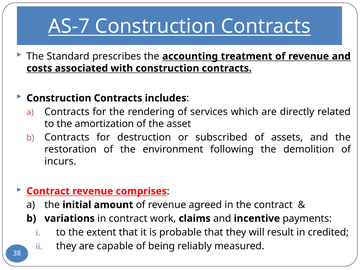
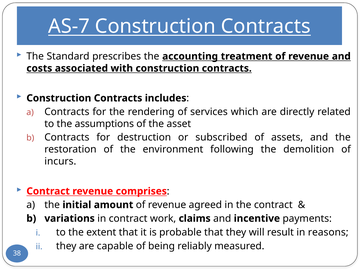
amortization: amortization -> assumptions
credited: credited -> reasons
